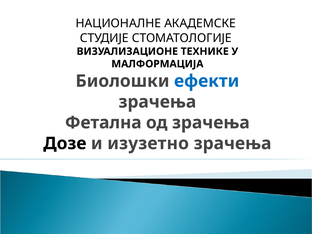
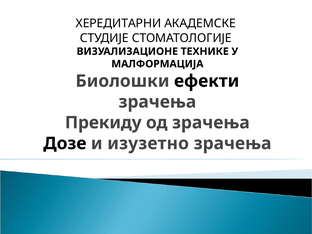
НАЦИОНАЛНЕ: НАЦИОНАЛНЕ -> ХЕРЕДИТАРНИ
ефекти colour: blue -> black
Фетална: Фетална -> Прекиду
